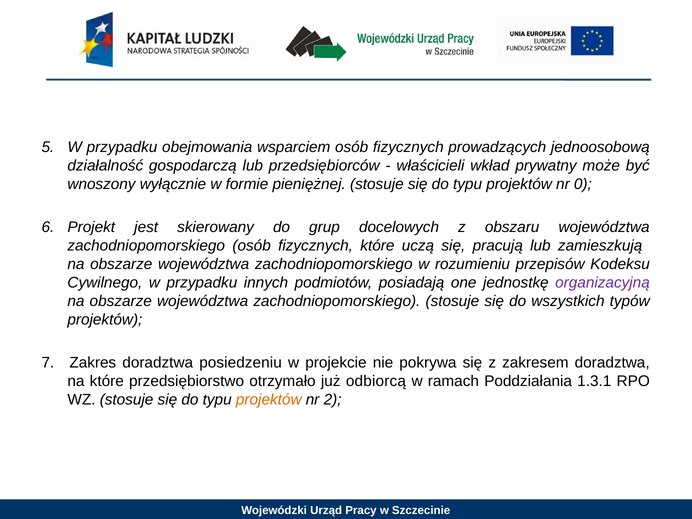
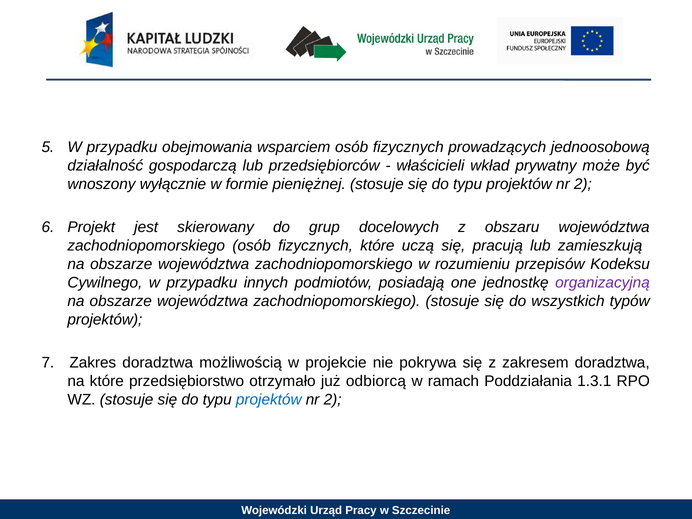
0 at (583, 184): 0 -> 2
posiedzeniu: posiedzeniu -> możliwością
projektów at (269, 399) colour: orange -> blue
